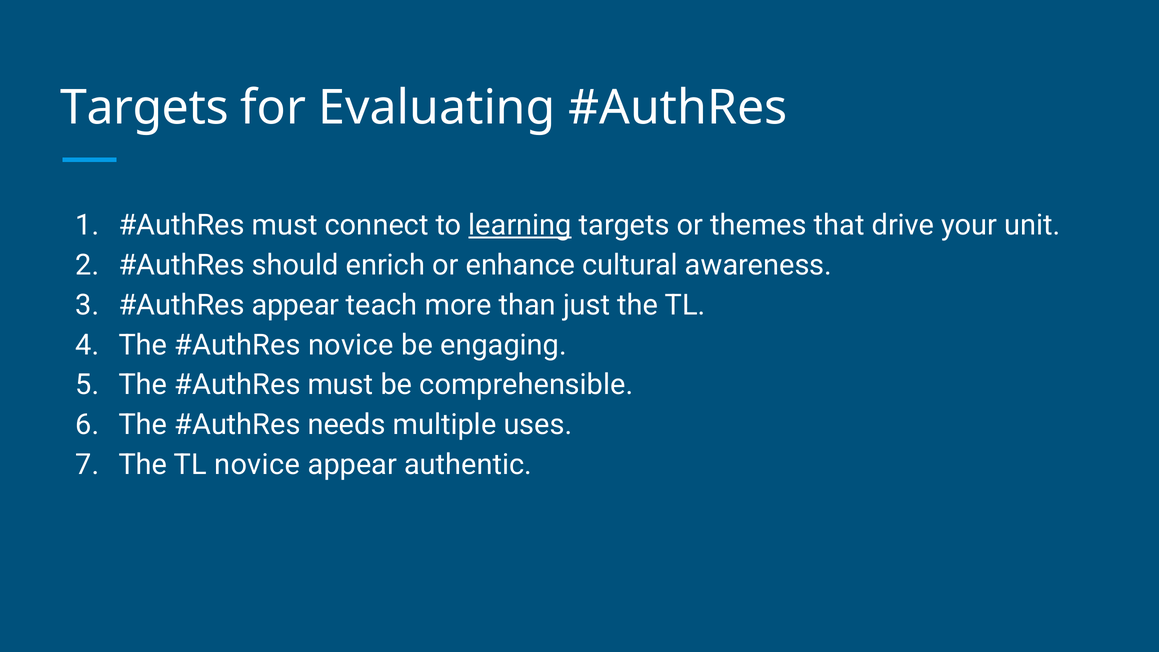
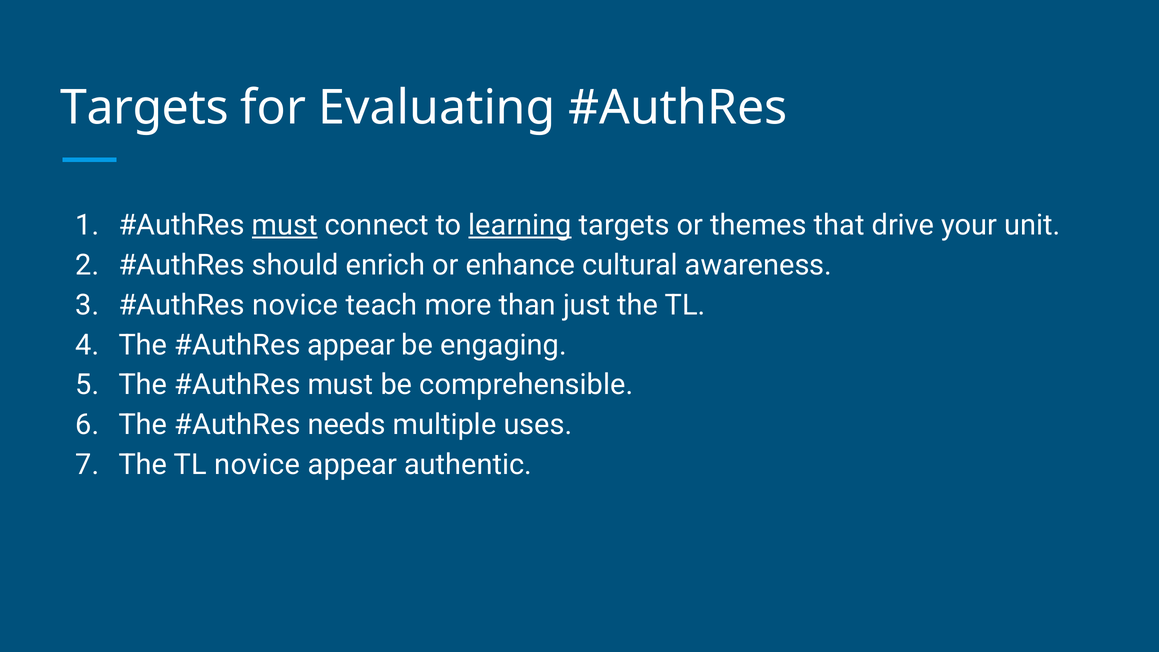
must at (285, 225) underline: none -> present
appear at (295, 305): appear -> novice
novice at (351, 345): novice -> appear
